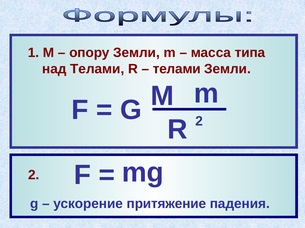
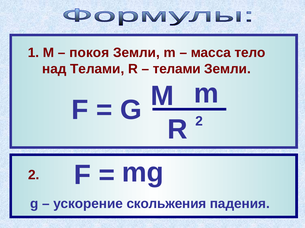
опору: опору -> покоя
типа: типа -> тело
притяжение: притяжение -> скольжения
